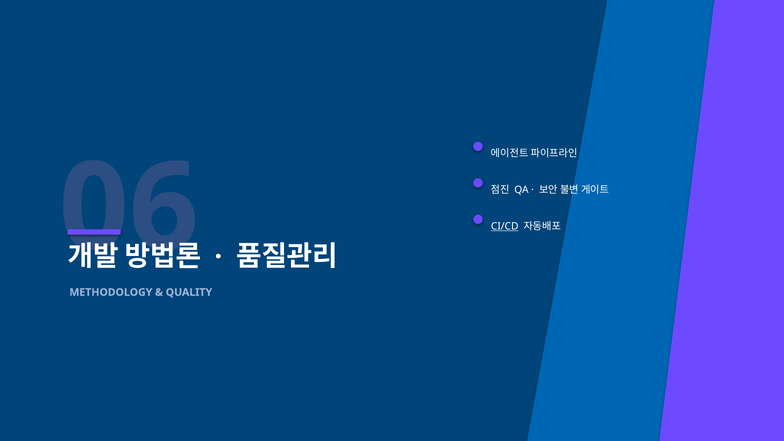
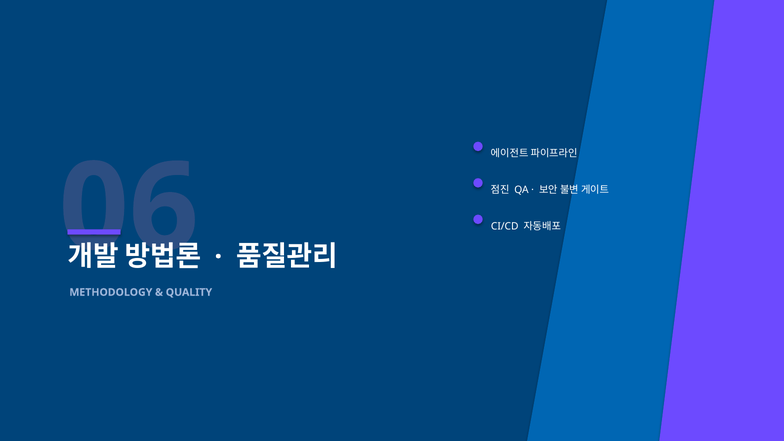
CI/CD underline: present -> none
